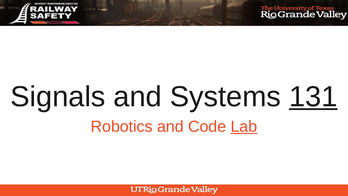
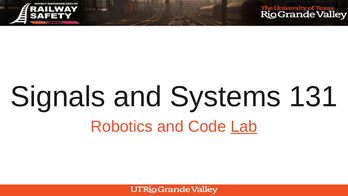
131 underline: present -> none
